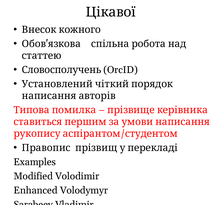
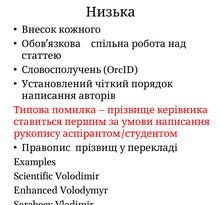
Цікавої: Цікавої -> Низька
Modified: Modified -> Scientific
